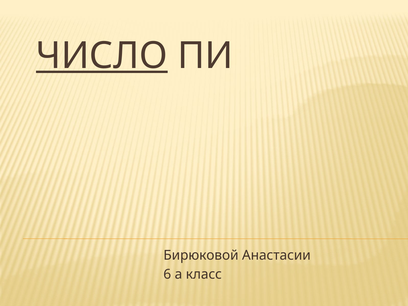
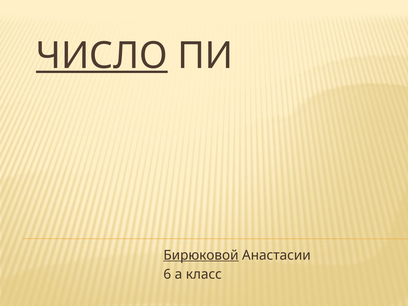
Бирюковой underline: none -> present
